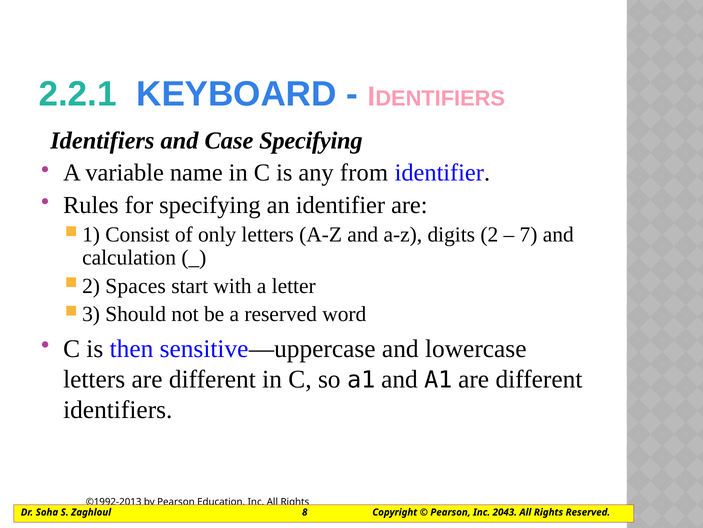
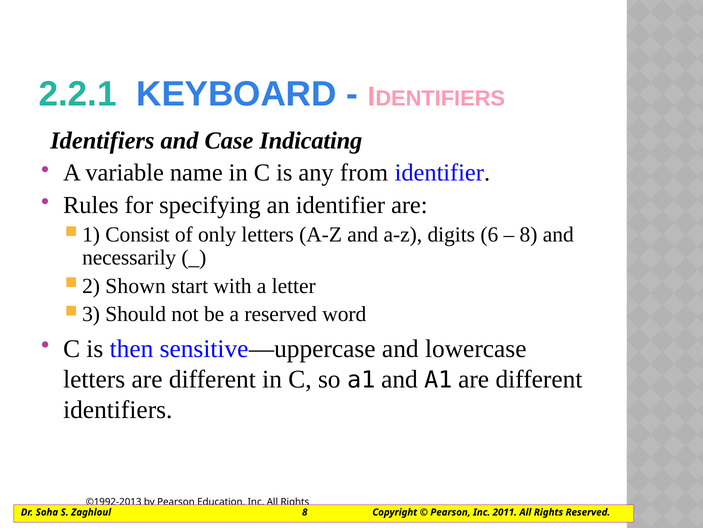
Case Specifying: Specifying -> Indicating
2: 2 -> 6
7 at (529, 234): 7 -> 8
calculation: calculation -> necessarily
Spaces: Spaces -> Shown
2043: 2043 -> 2011
